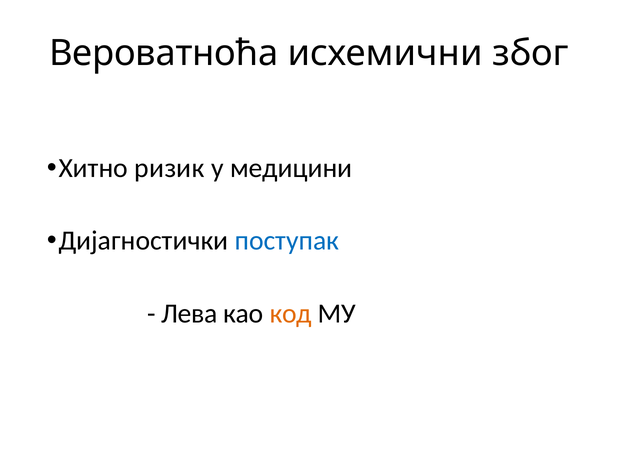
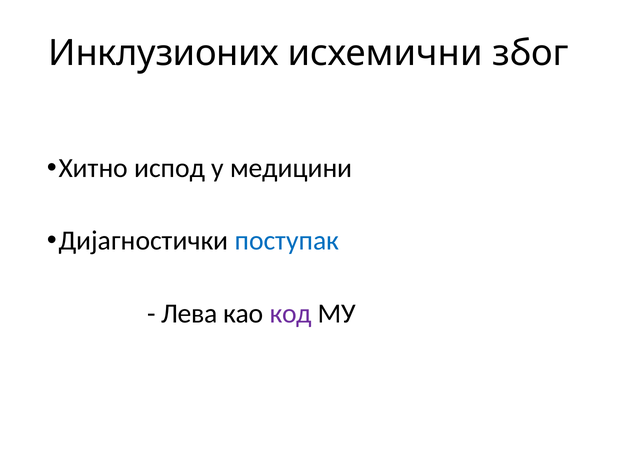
Вероватноћа: Вероватноћа -> Инклузионих
ризик: ризик -> испод
код colour: orange -> purple
